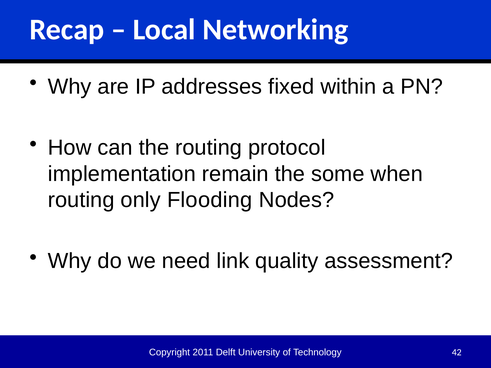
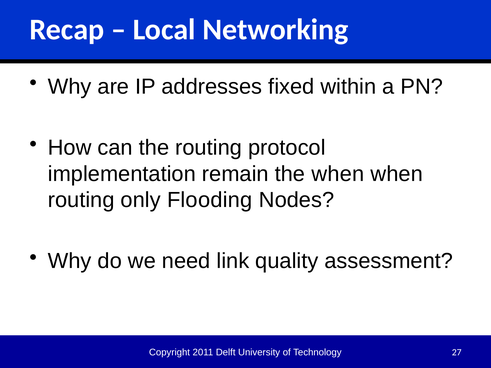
the some: some -> when
42: 42 -> 27
